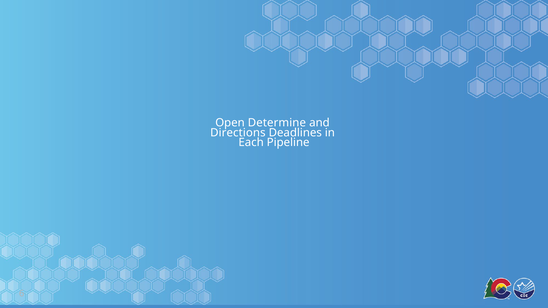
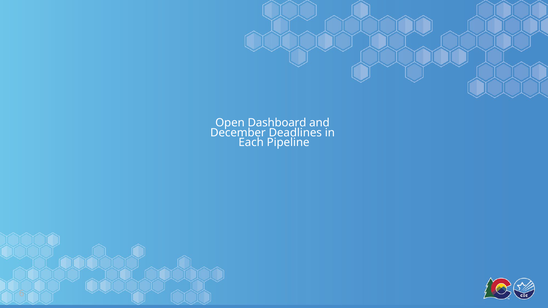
Determine: Determine -> Dashboard
Directions: Directions -> December
